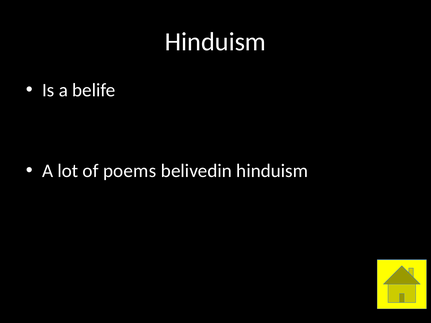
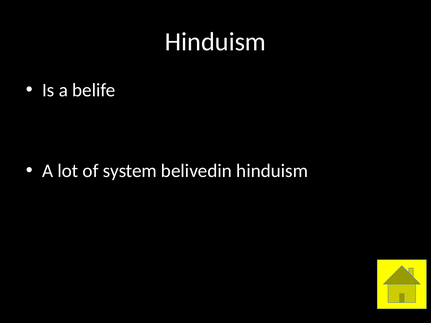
poems: poems -> system
